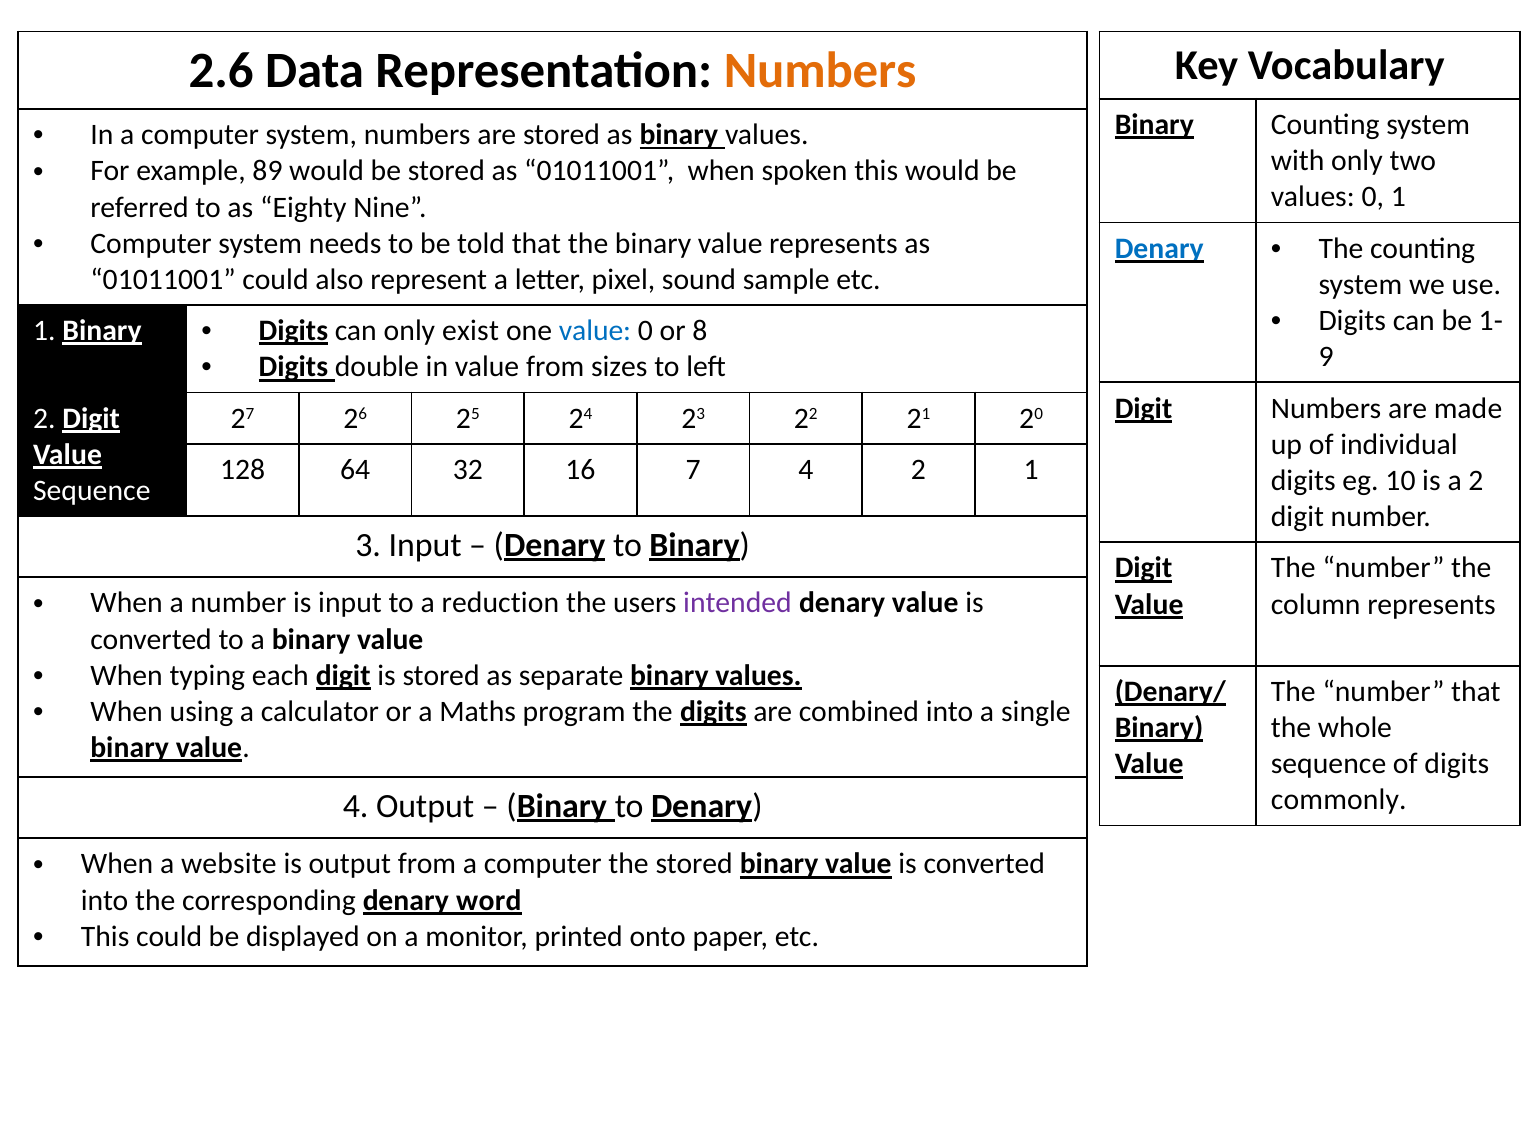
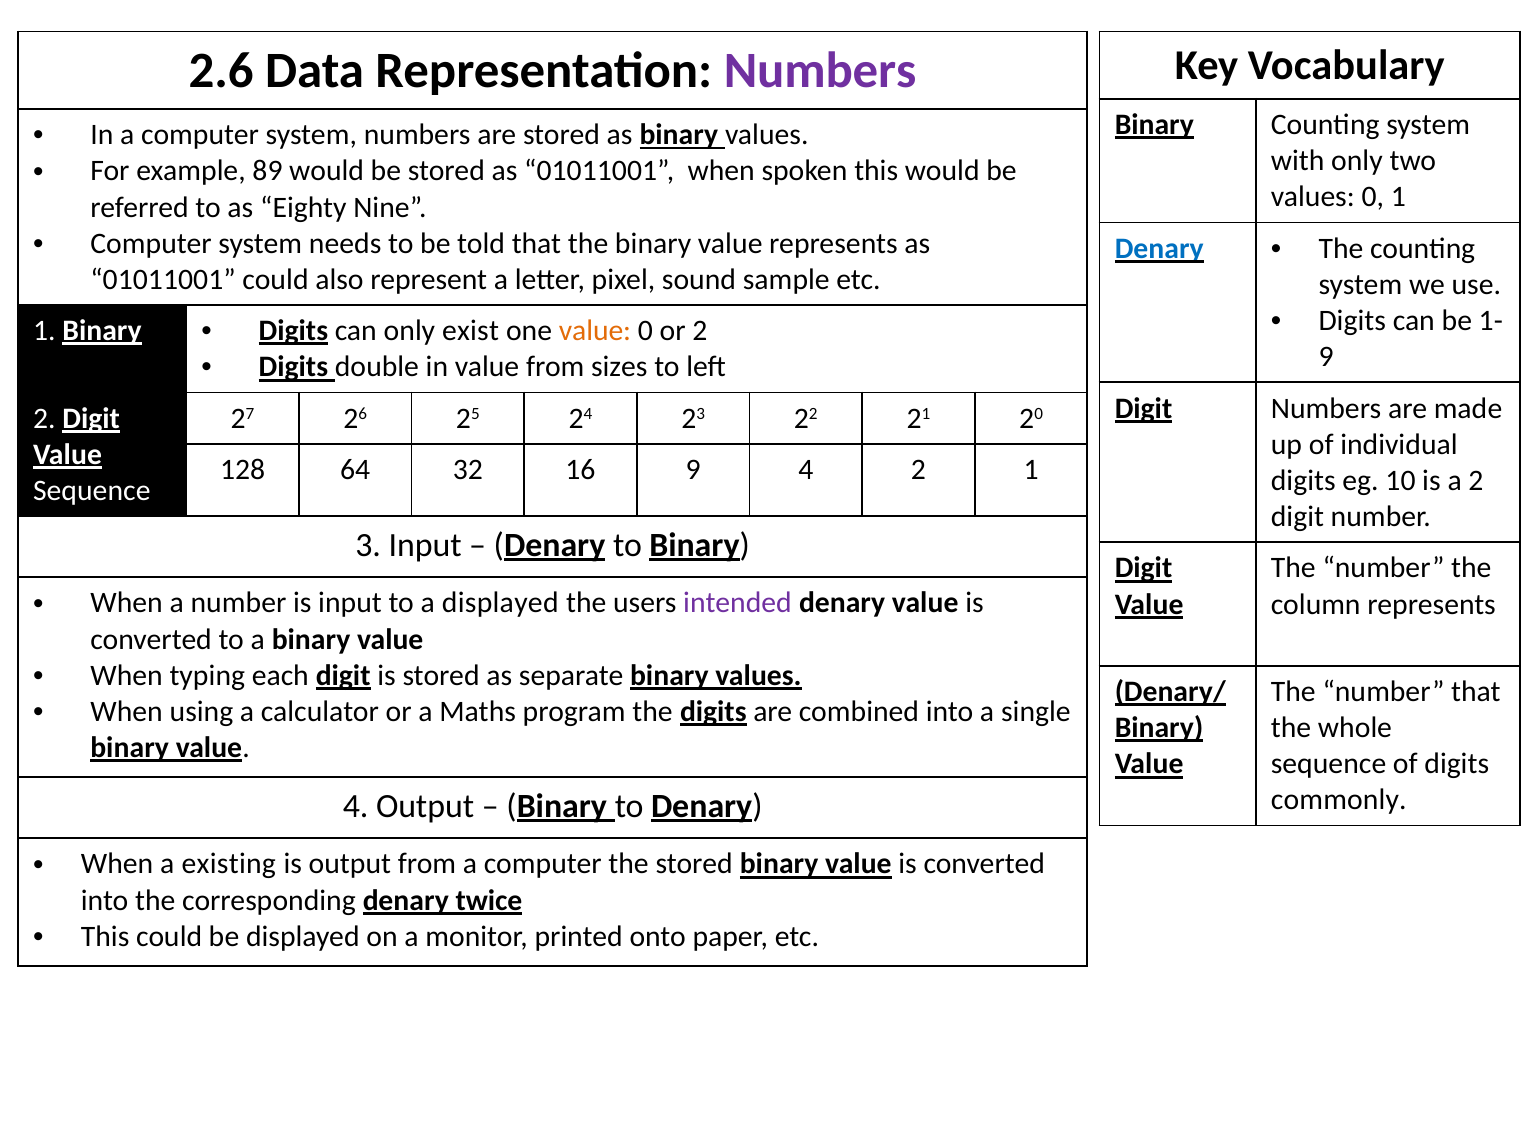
Numbers at (820, 71) colour: orange -> purple
value at (595, 331) colour: blue -> orange
or 8: 8 -> 2
16 7: 7 -> 9
a reduction: reduction -> displayed
website: website -> existing
word: word -> twice
